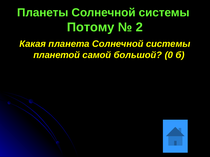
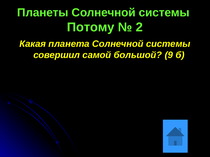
планетой: планетой -> совершил
0: 0 -> 9
